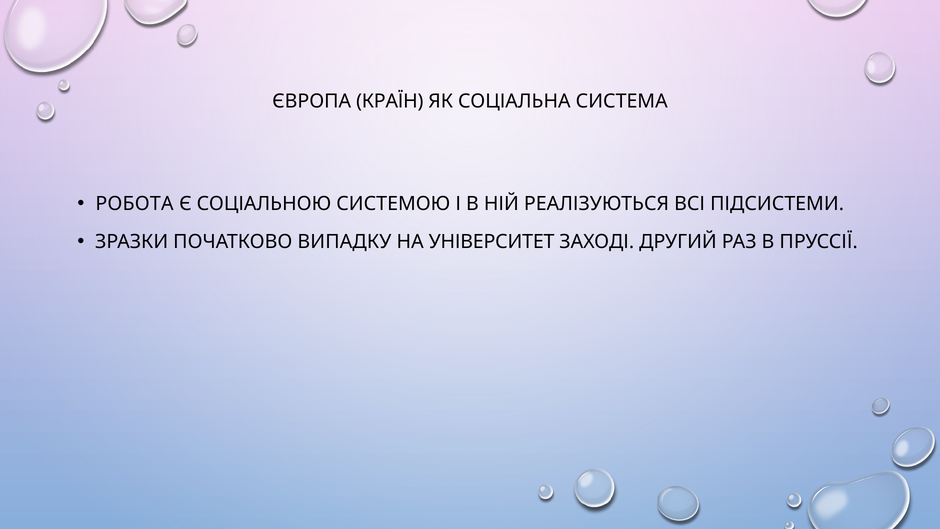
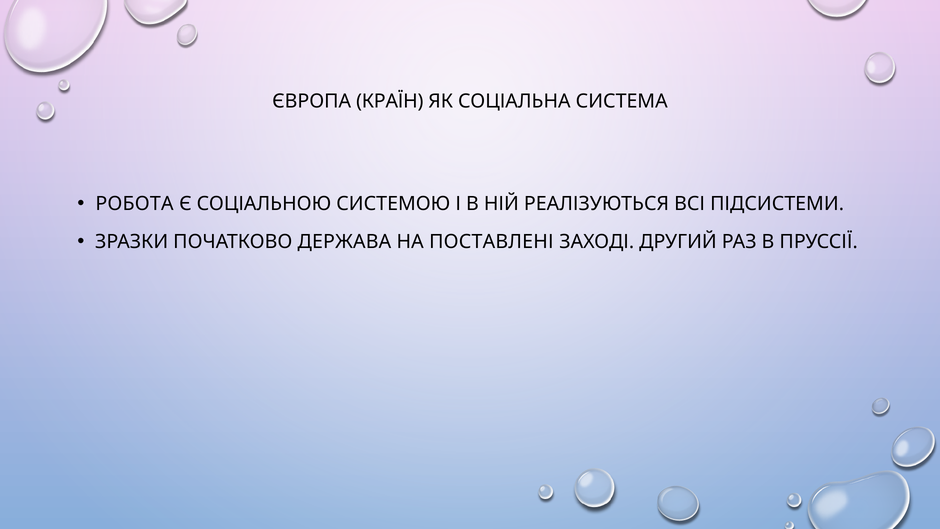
ВИПАДКУ: ВИПАДКУ -> ДЕРЖАВА
УНІВЕРСИТЕТ: УНІВЕРСИТЕТ -> ПОСТАВЛЕНІ
